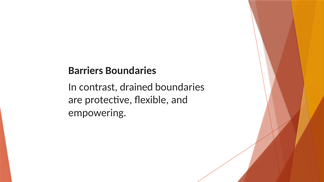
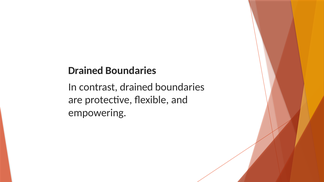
Barriers at (86, 71): Barriers -> Drained
